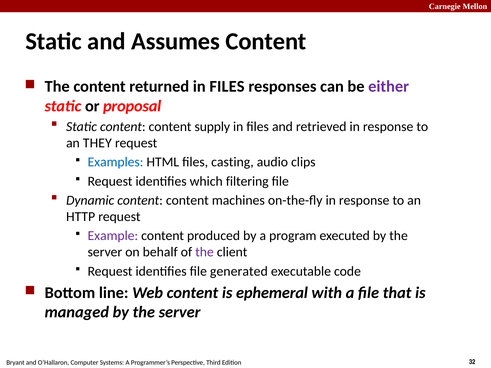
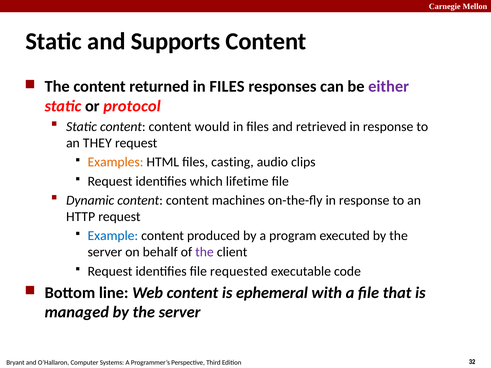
Assumes: Assumes -> Supports
proposal: proposal -> protocol
supply: supply -> would
Examples colour: blue -> orange
filtering: filtering -> lifetime
Example colour: purple -> blue
generated: generated -> requested
